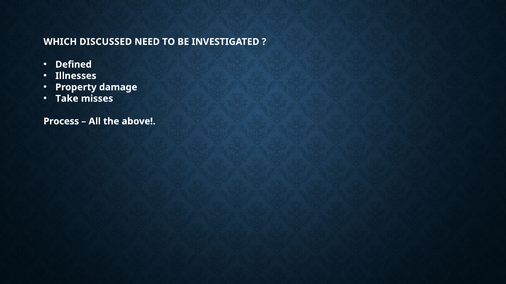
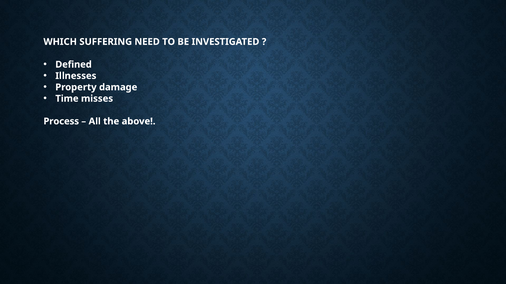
DISCUSSED: DISCUSSED -> SUFFERING
Take: Take -> Time
